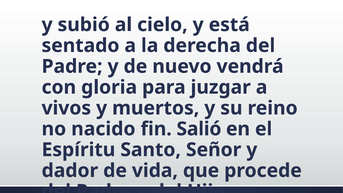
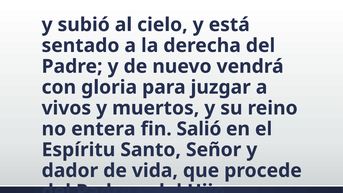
nacido: nacido -> entera
